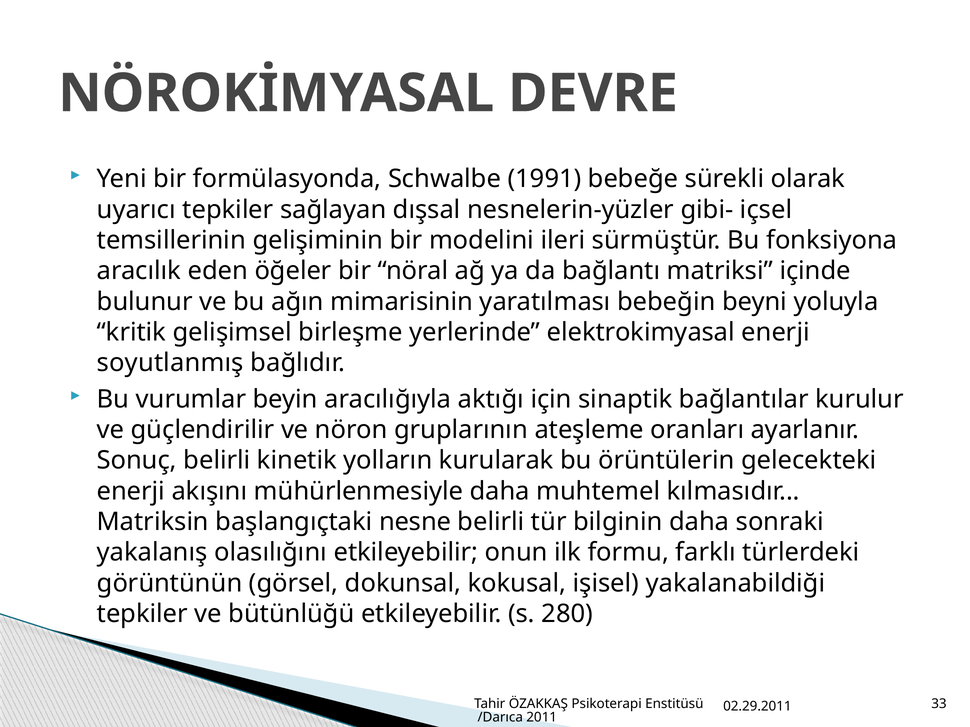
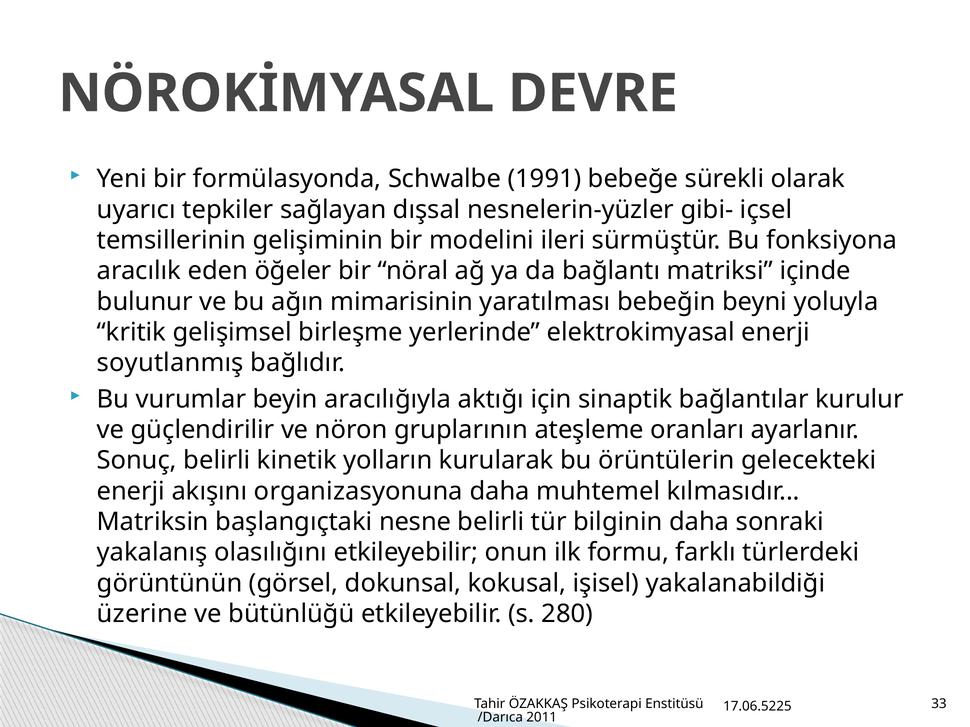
mühürlenmesiyle: mühürlenmesiyle -> organizasyonuna
tepkiler at (142, 614): tepkiler -> üzerine
02.29.2011: 02.29.2011 -> 17.06.5225
